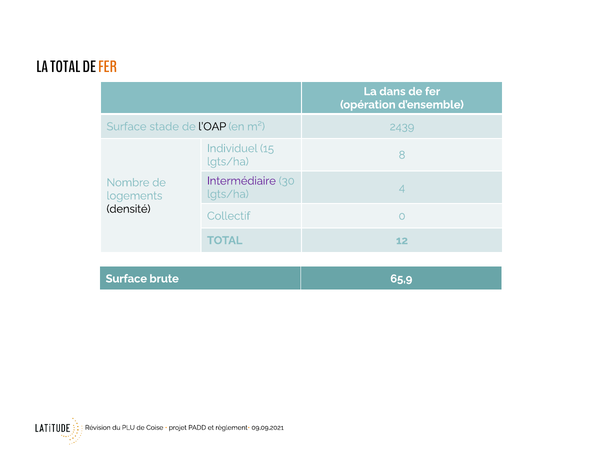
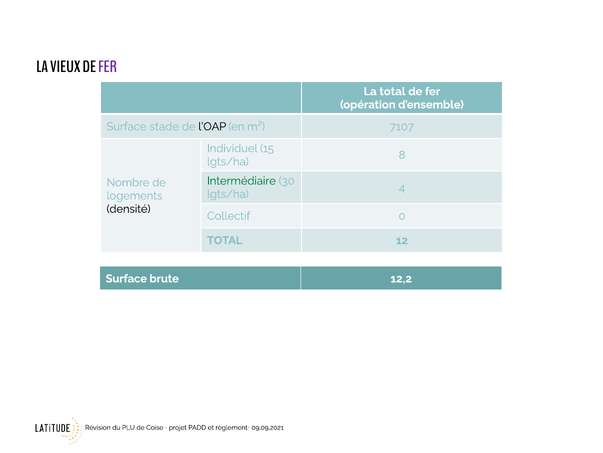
LA TOTAL: TOTAL -> VIEUX
FER at (108, 67) colour: orange -> purple
La dans: dans -> total
2439: 2439 -> 7107
Intermédiaire colour: purple -> green
65,9: 65,9 -> 12,2
